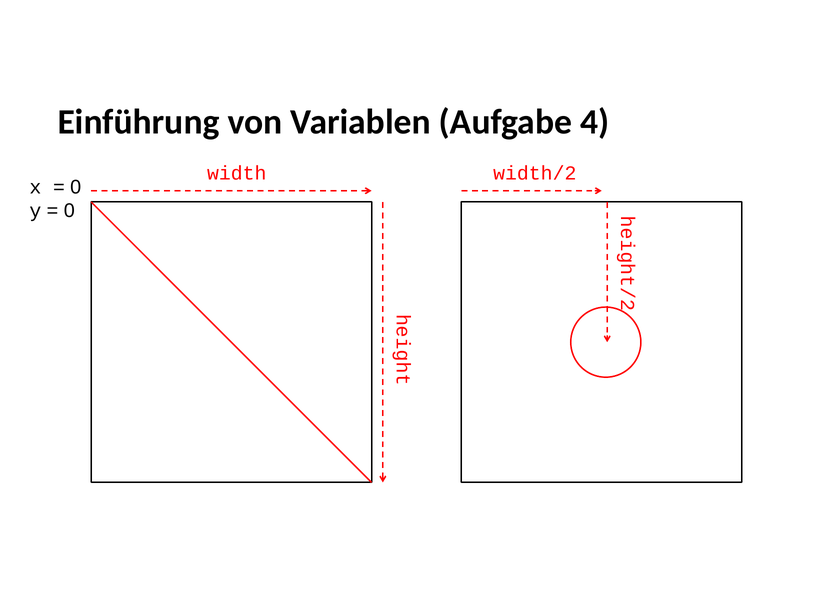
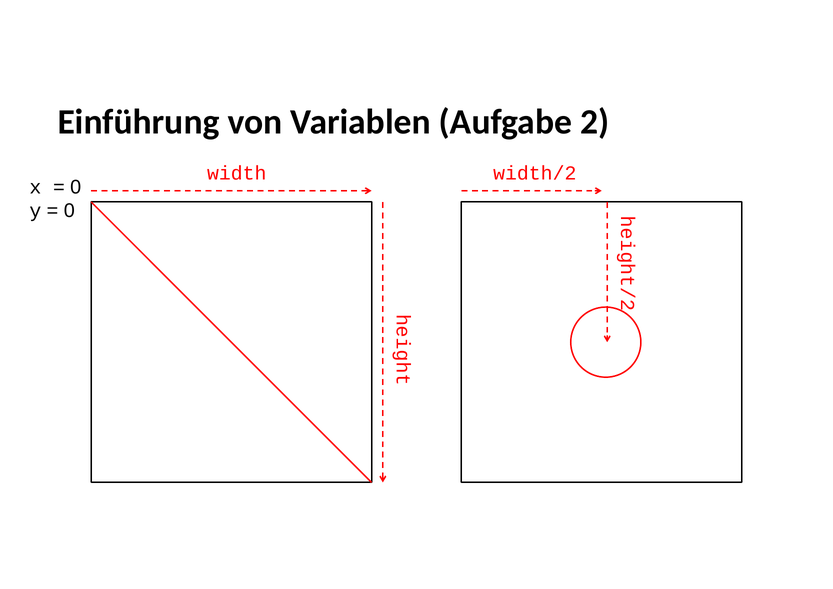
Aufgabe 4: 4 -> 2
